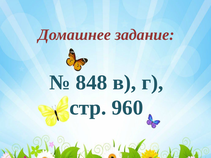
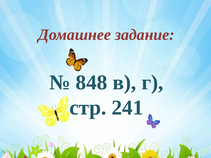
960: 960 -> 241
